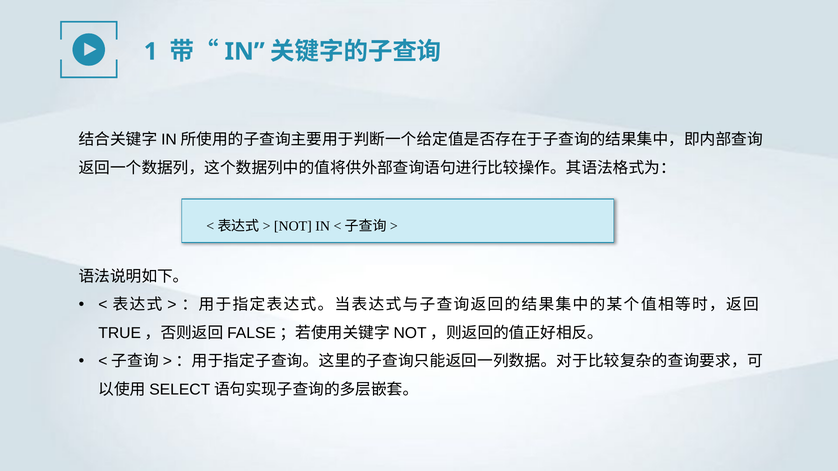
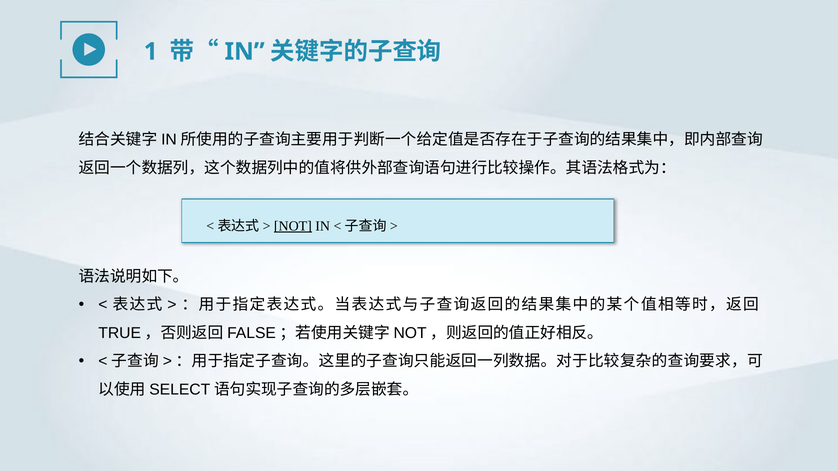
NOT underline: none -> present
